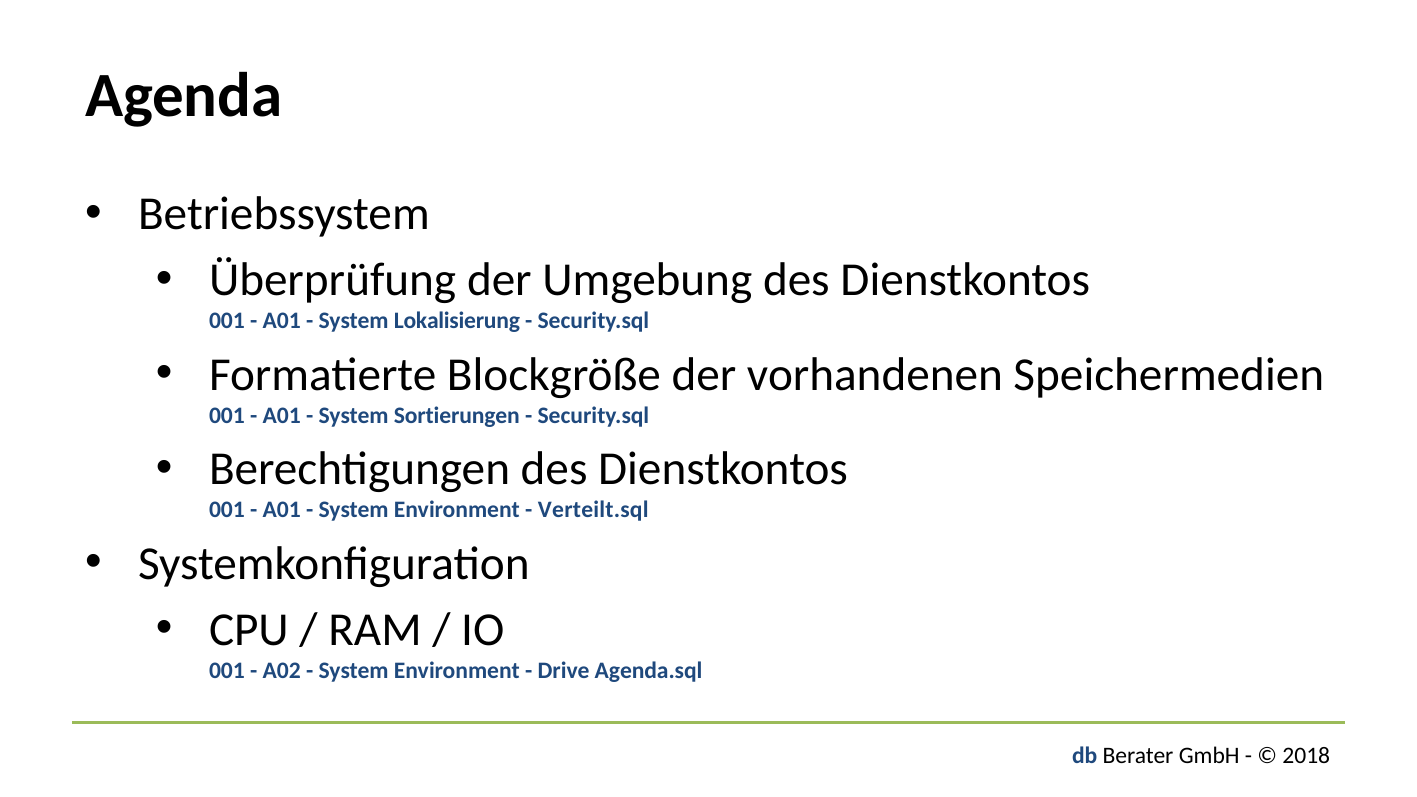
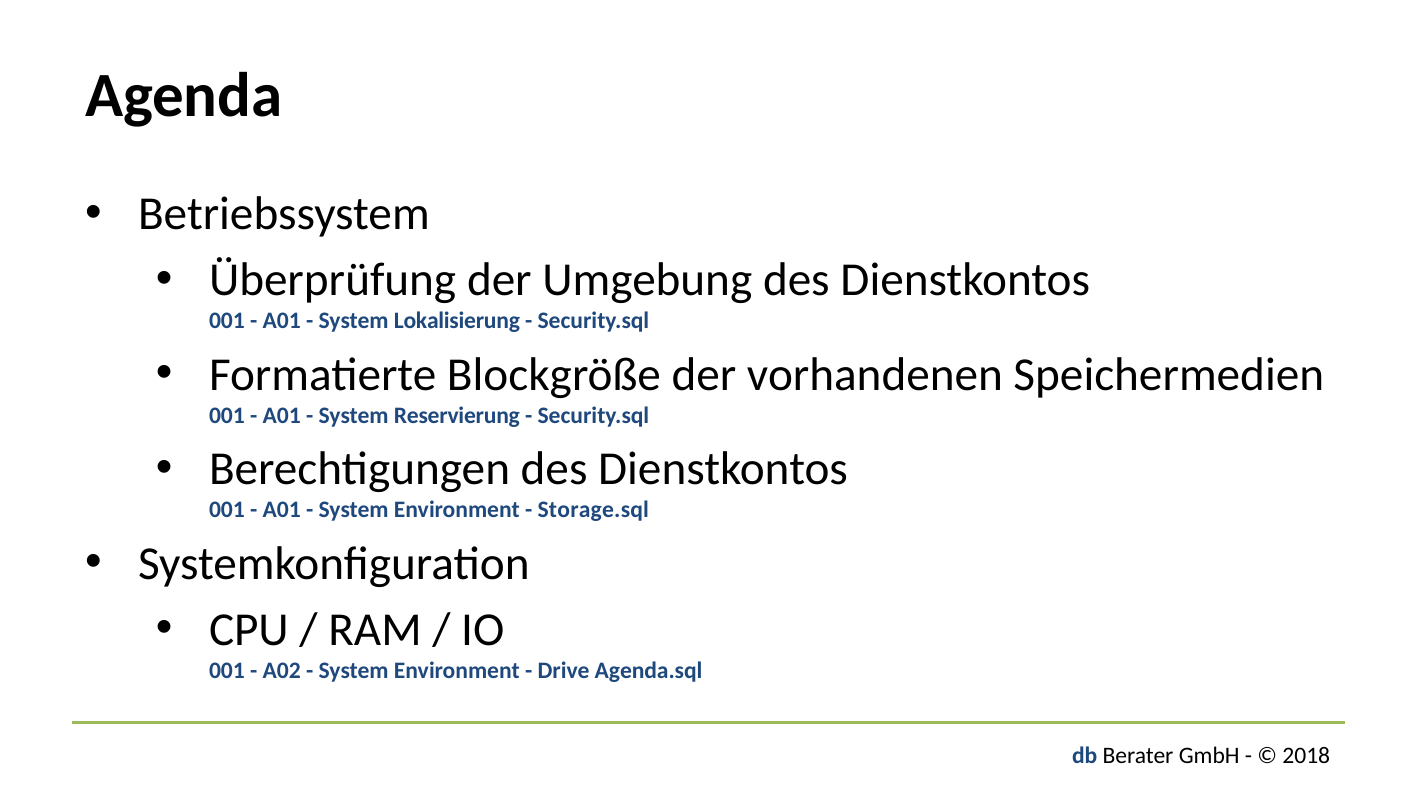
Sortierungen: Sortierungen -> Reservierung
Verteilt.sql: Verteilt.sql -> Storage.sql
